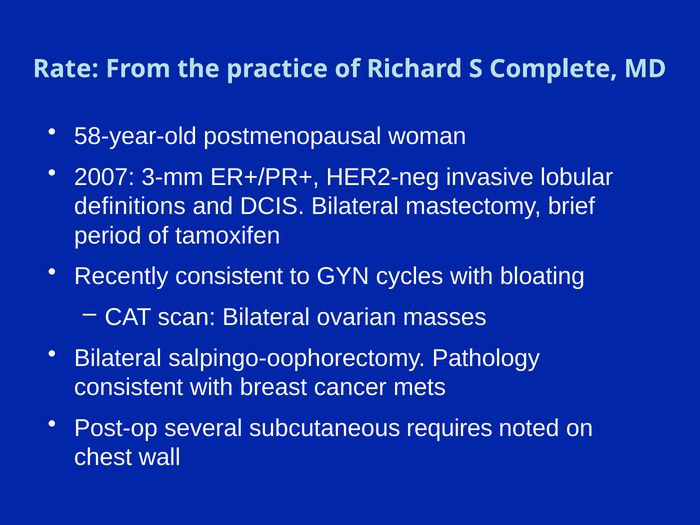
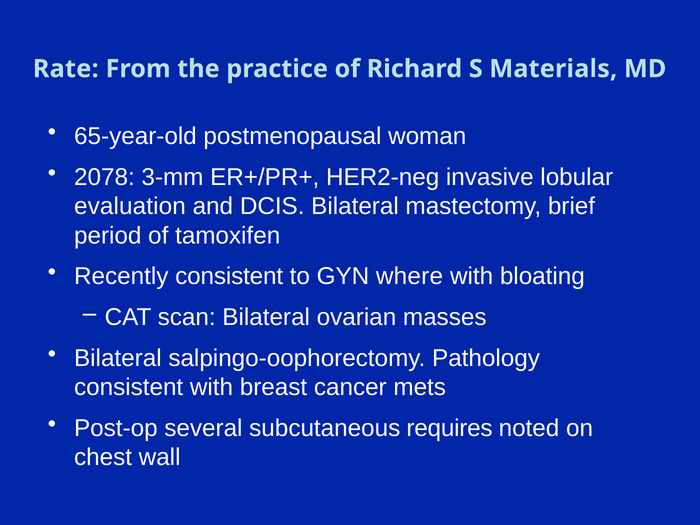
Complete: Complete -> Materials
58-year-old: 58-year-old -> 65-year-old
2007: 2007 -> 2078
definitions: definitions -> evaluation
cycles: cycles -> where
